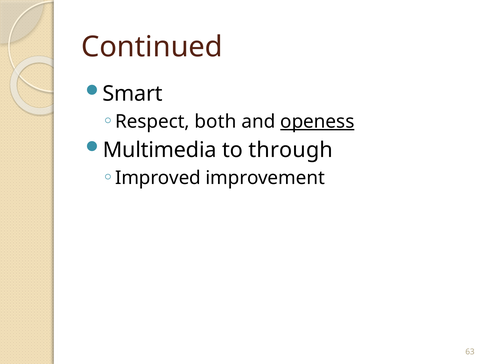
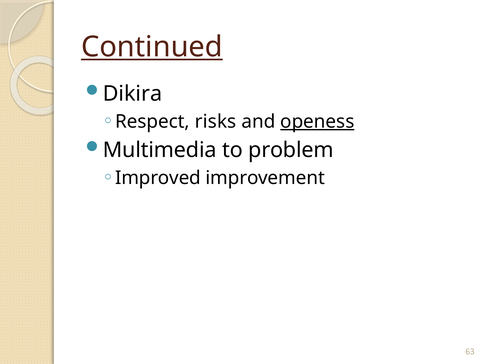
Continued underline: none -> present
Smart: Smart -> Dikira
both: both -> risks
through: through -> problem
